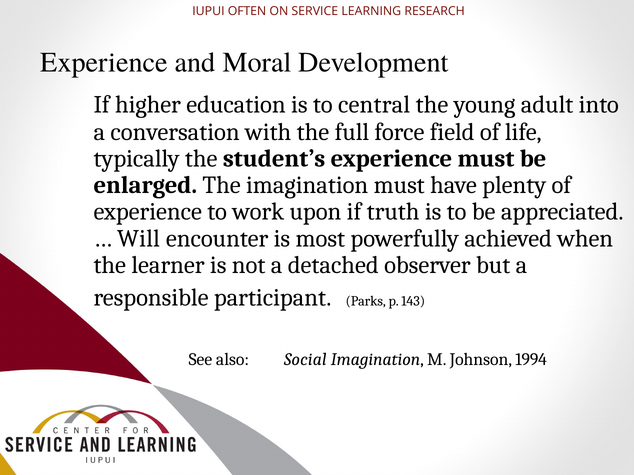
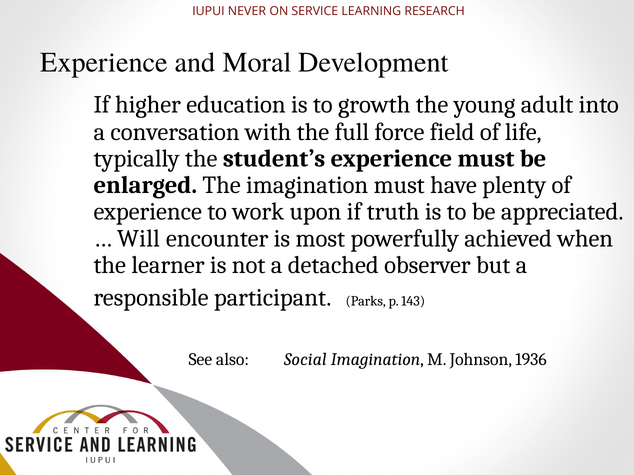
OFTEN: OFTEN -> NEVER
central: central -> growth
1994: 1994 -> 1936
